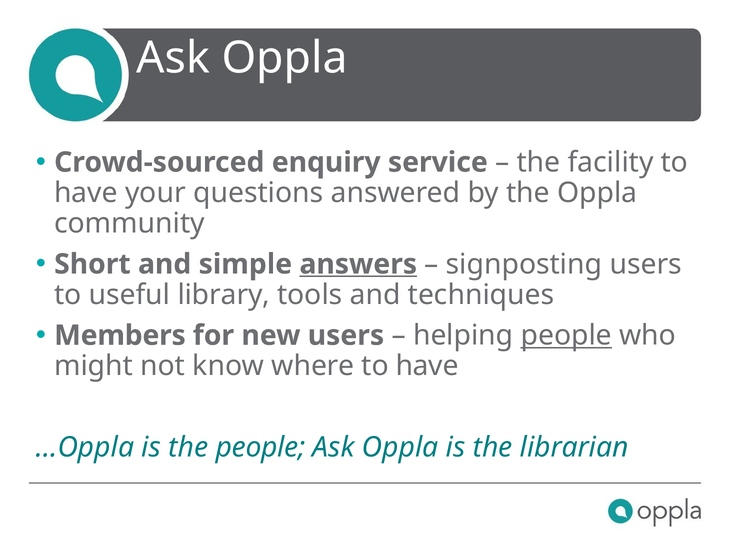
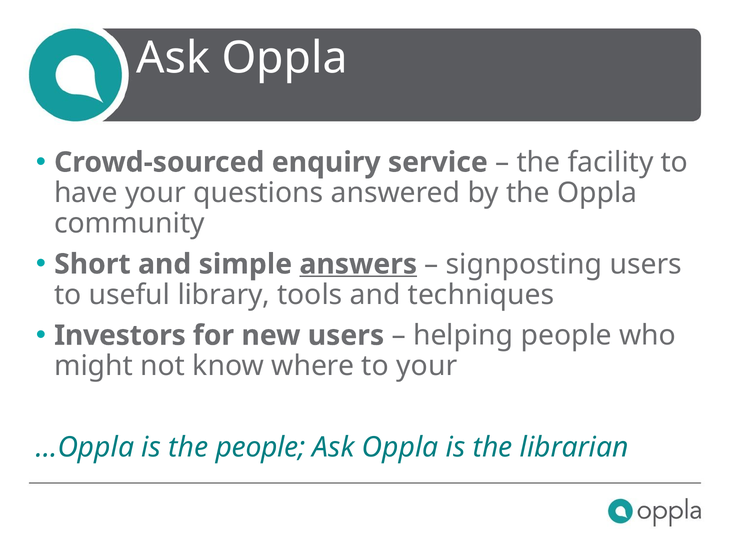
Members: Members -> Investors
people at (566, 335) underline: present -> none
where to have: have -> your
